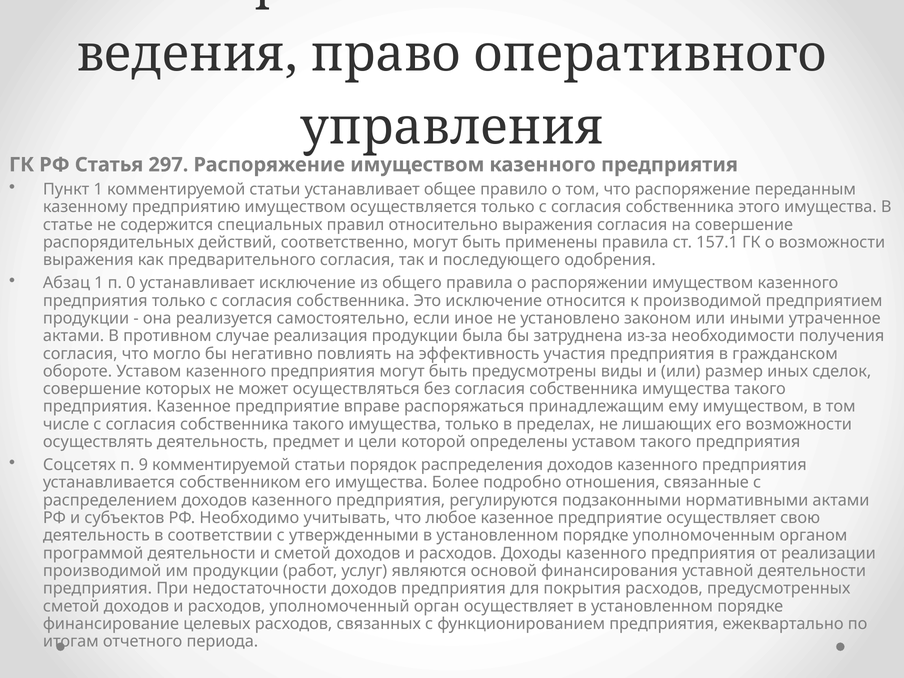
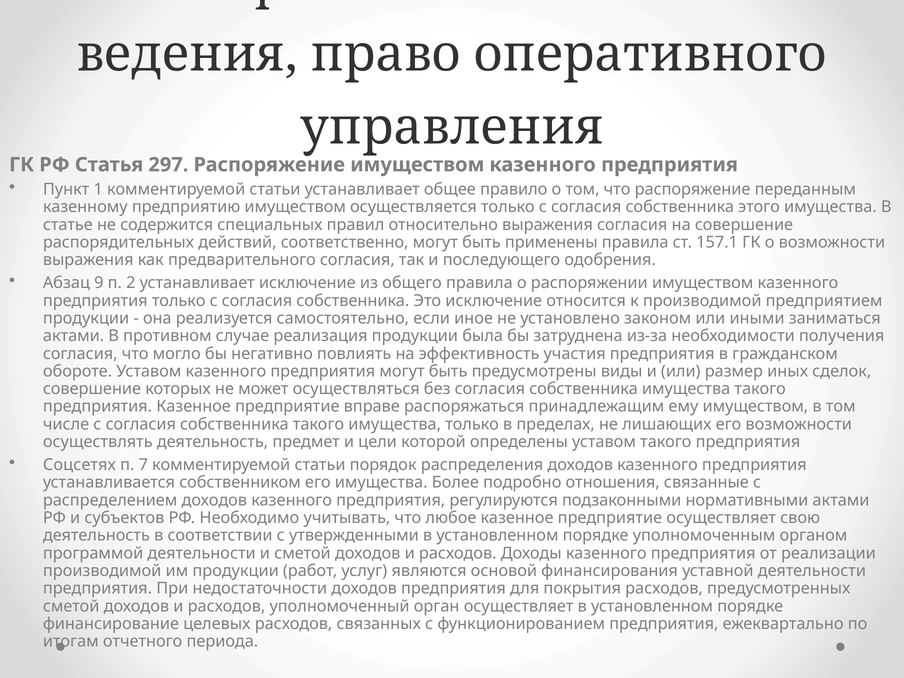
Абзац 1: 1 -> 9
0: 0 -> 2
утраченное: утраченное -> заниматься
9: 9 -> 7
